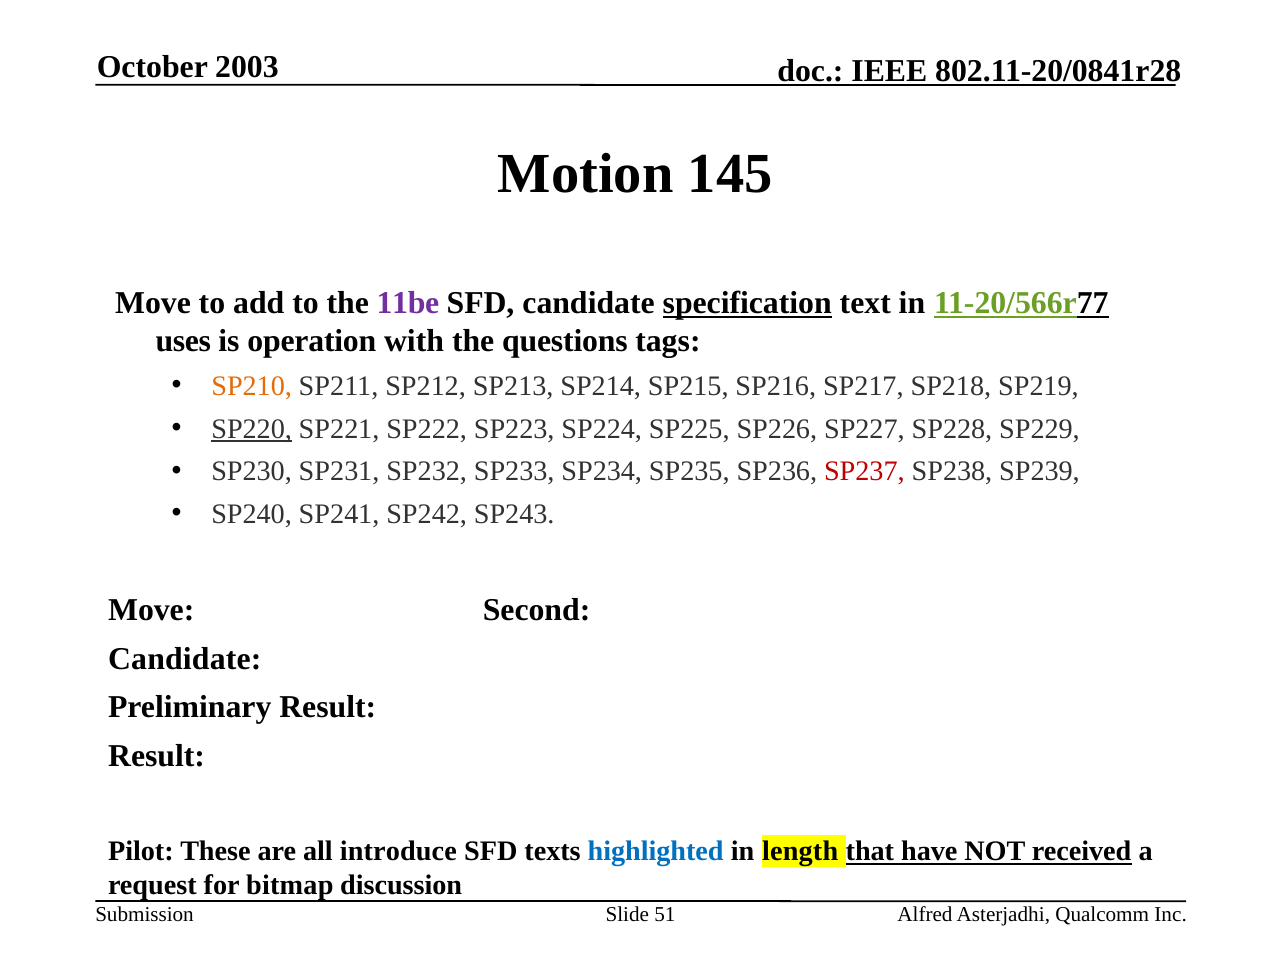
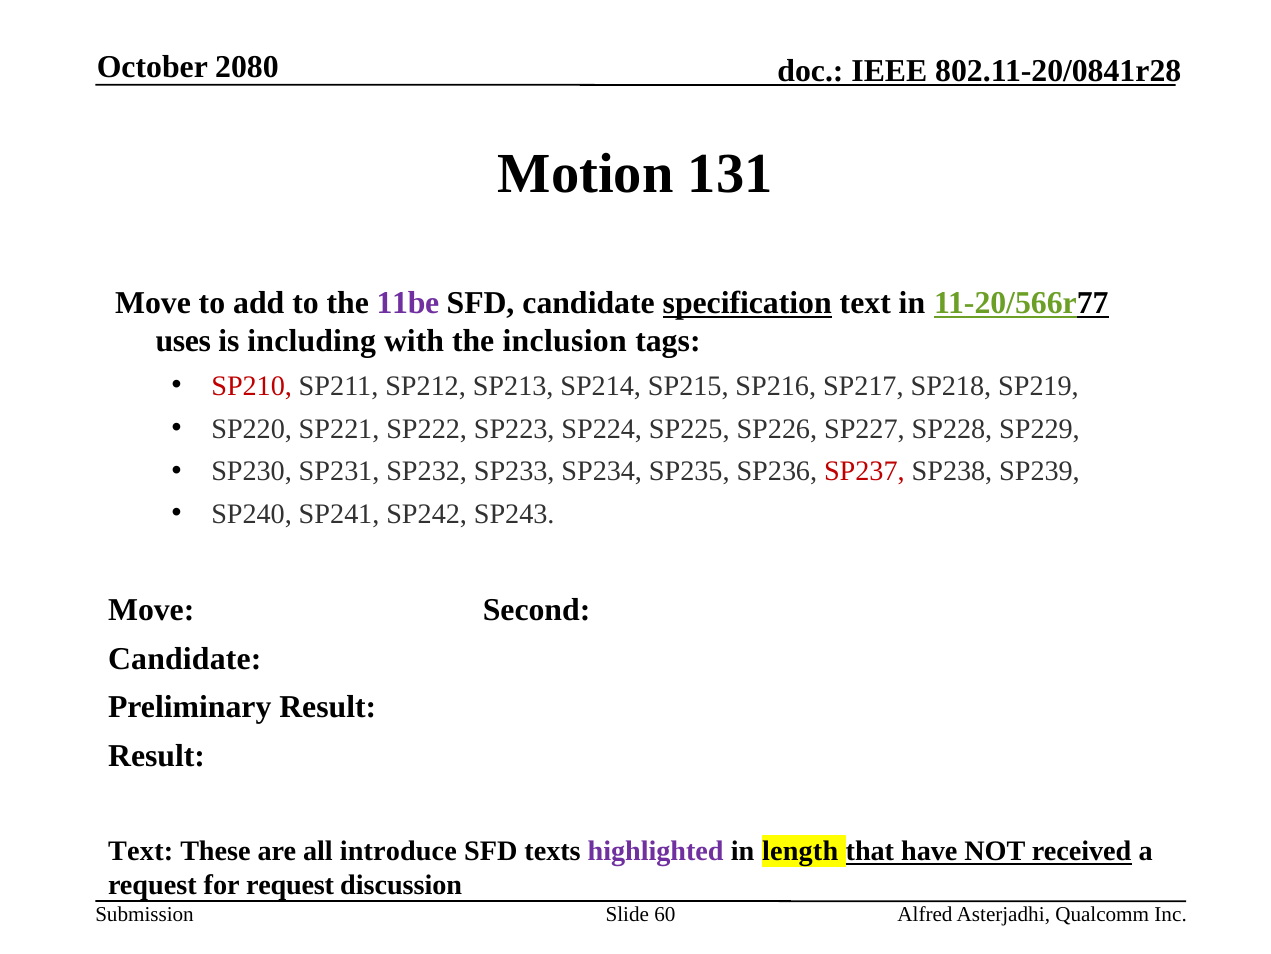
2003: 2003 -> 2080
145: 145 -> 131
operation: operation -> including
questions: questions -> inclusion
SP210 colour: orange -> red
SP220 underline: present -> none
Pilot at (141, 851): Pilot -> Text
highlighted colour: blue -> purple
for bitmap: bitmap -> request
51: 51 -> 60
